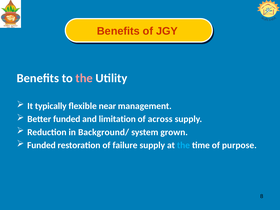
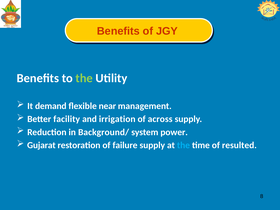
the at (84, 78) colour: pink -> light green
typically: typically -> demand
Better funded: funded -> facility
limitation: limitation -> irrigation
grown: grown -> power
Funded at (41, 145): Funded -> Gujarat
purpose: purpose -> resulted
